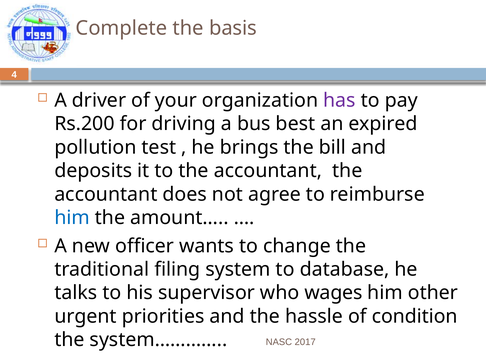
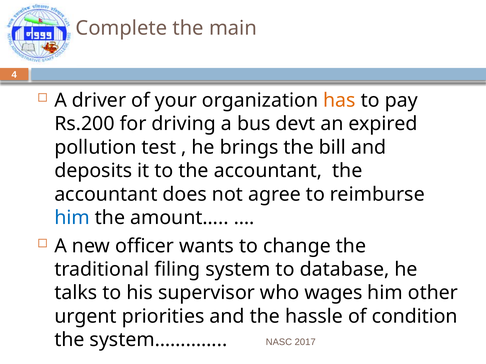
basis: basis -> main
has colour: purple -> orange
best: best -> devt
